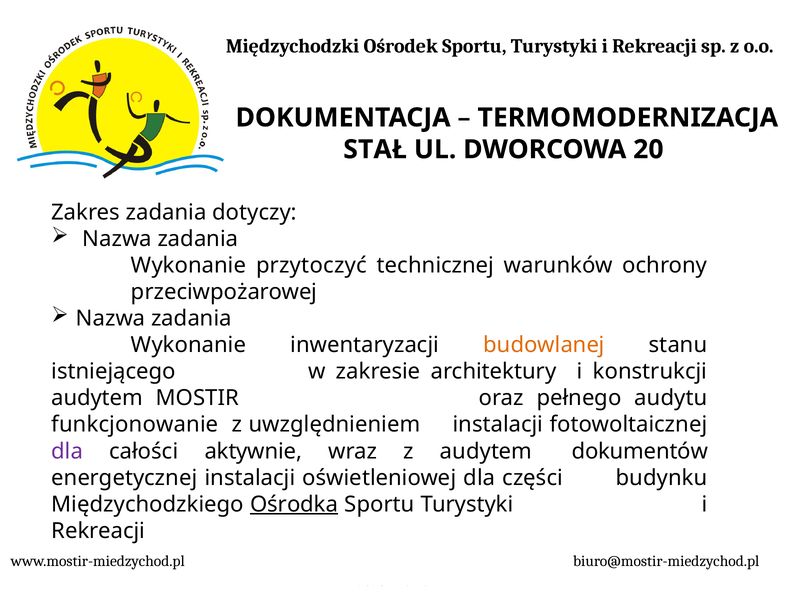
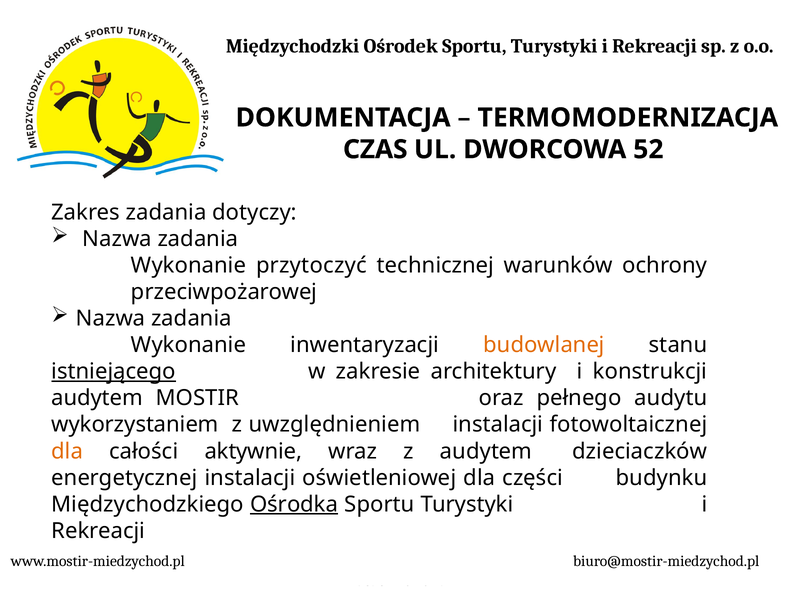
STAŁ: STAŁ -> CZAS
20: 20 -> 52
istniejącego underline: none -> present
funkcjonowanie: funkcjonowanie -> wykorzystaniem
dla at (67, 451) colour: purple -> orange
dokumentów: dokumentów -> dzieciaczków
